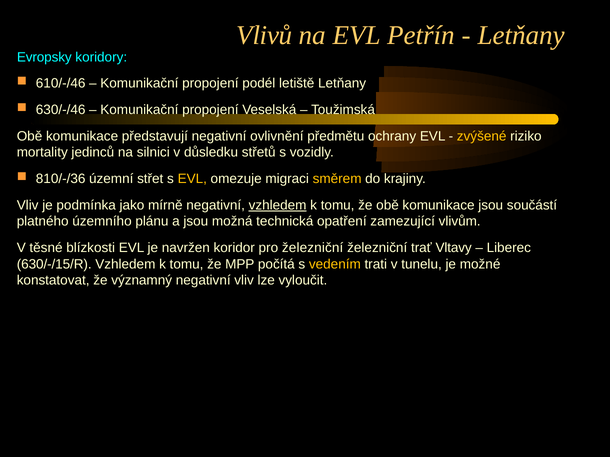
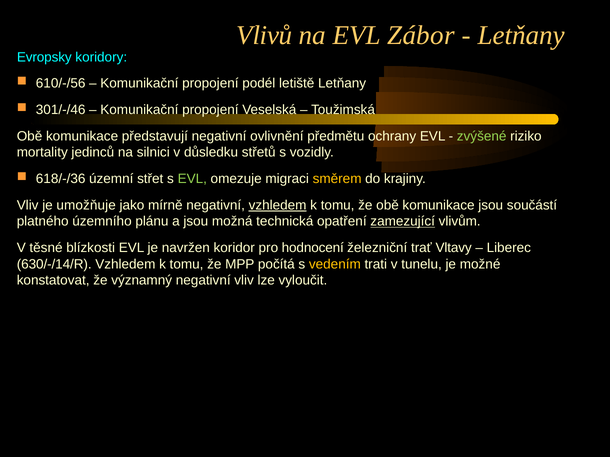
Petřín: Petřín -> Zábor
610/-/46: 610/-/46 -> 610/-/56
630/-/46: 630/-/46 -> 301/-/46
zvýšené colour: yellow -> light green
810/-/36: 810/-/36 -> 618/-/36
EVL at (192, 179) colour: yellow -> light green
podmínka: podmínka -> umožňuje
zamezující underline: none -> present
pro železniční: železniční -> hodnocení
630/-/15/R: 630/-/15/R -> 630/-/14/R
